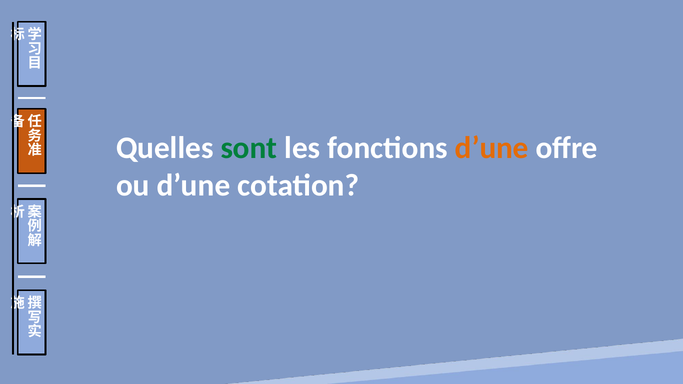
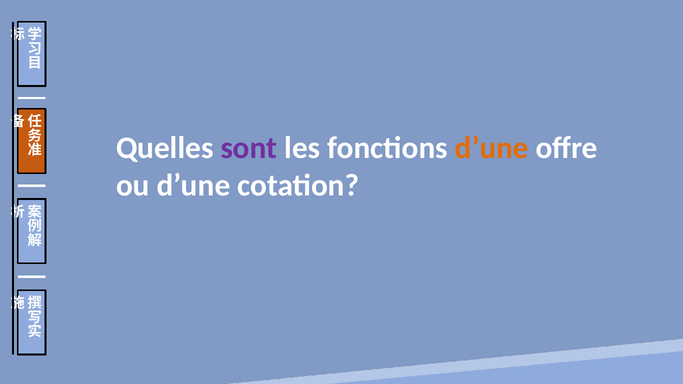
sont colour: green -> purple
